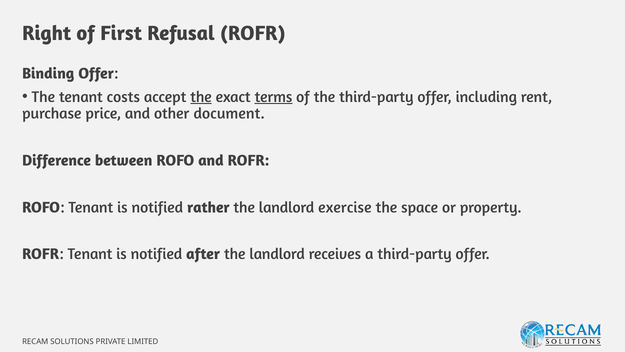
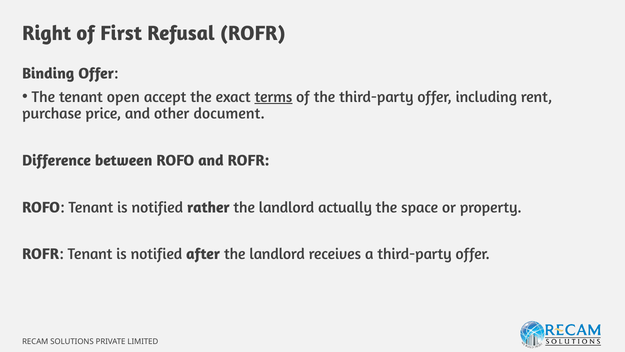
costs: costs -> open
the at (201, 97) underline: present -> none
exercise: exercise -> actually
